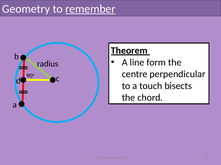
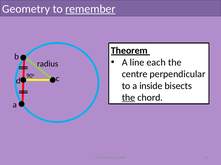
form: form -> each
touch: touch -> inside
the at (129, 98) underline: none -> present
